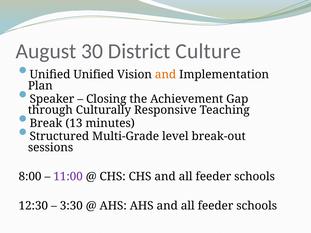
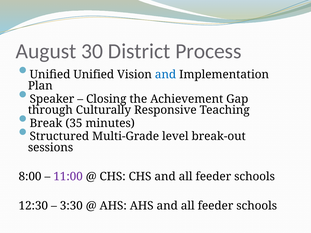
Culture: Culture -> Process
and at (166, 75) colour: orange -> blue
13: 13 -> 35
